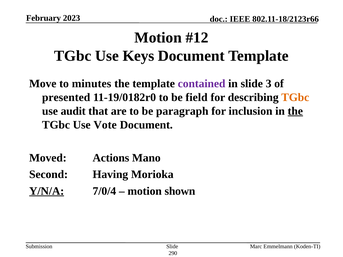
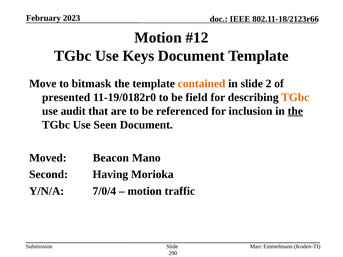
minutes: minutes -> bitmask
contained colour: purple -> orange
3: 3 -> 2
paragraph: paragraph -> referenced
Vote: Vote -> Seen
Actions: Actions -> Beacon
Y/N/A underline: present -> none
shown: shown -> traffic
